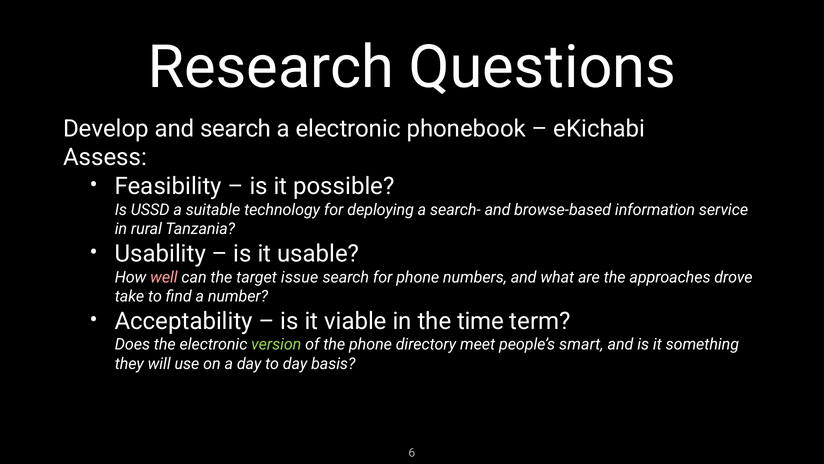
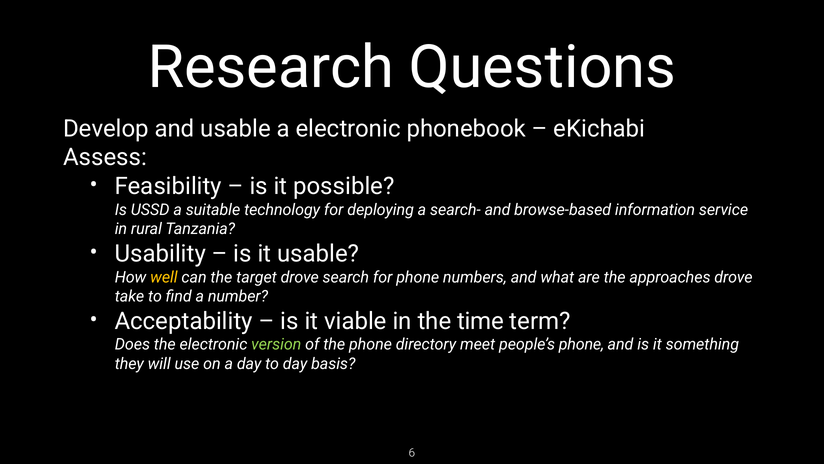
and search: search -> usable
well colour: pink -> yellow
target issue: issue -> drove
people’s smart: smart -> phone
